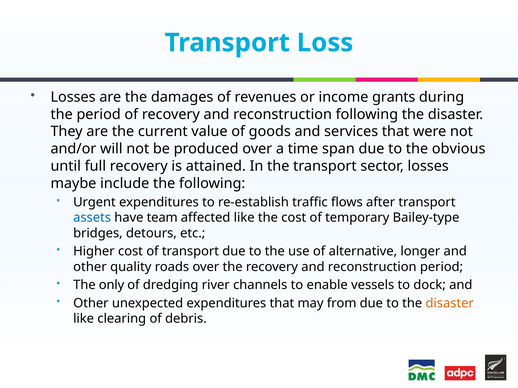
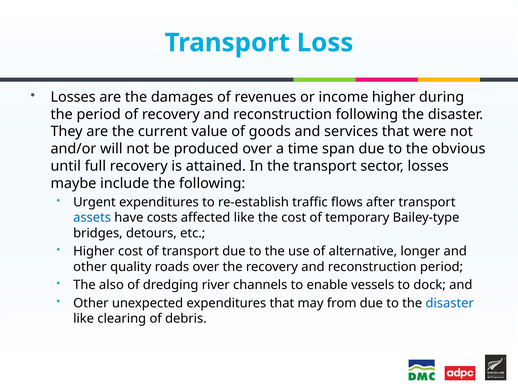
income grants: grants -> higher
team: team -> costs
only: only -> also
disaster at (450, 303) colour: orange -> blue
